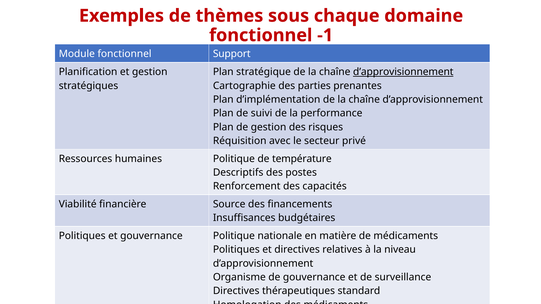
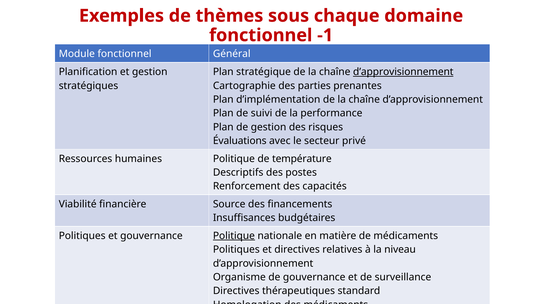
Support: Support -> Général
Réquisition: Réquisition -> Évaluations
Politique at (234, 236) underline: none -> present
